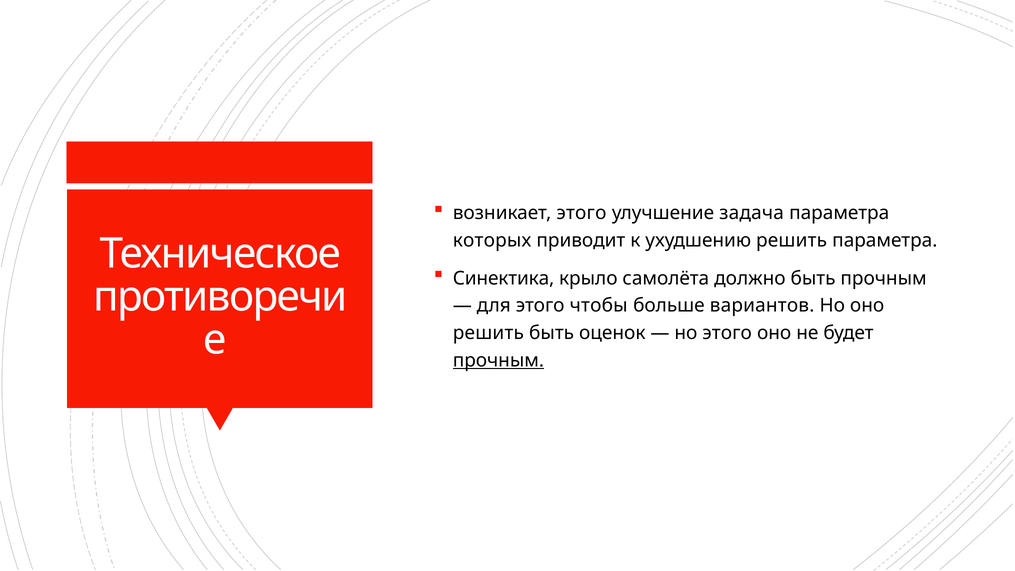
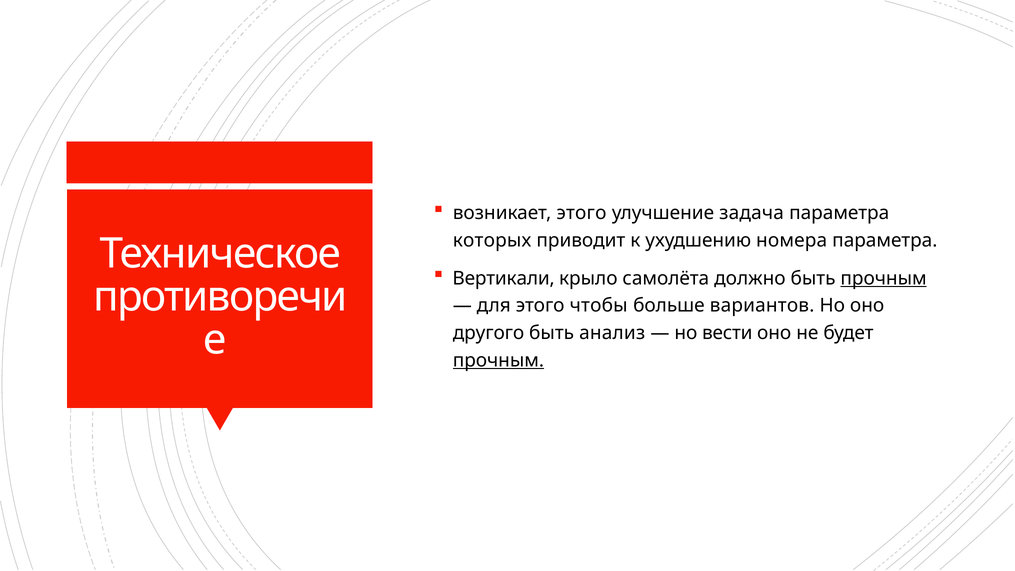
ухудшению решить: решить -> номера
Синектика: Синектика -> Вертикали
прочным at (884, 278) underline: none -> present
решить at (488, 333): решить -> другого
оценок: оценок -> анализ
но этого: этого -> вести
